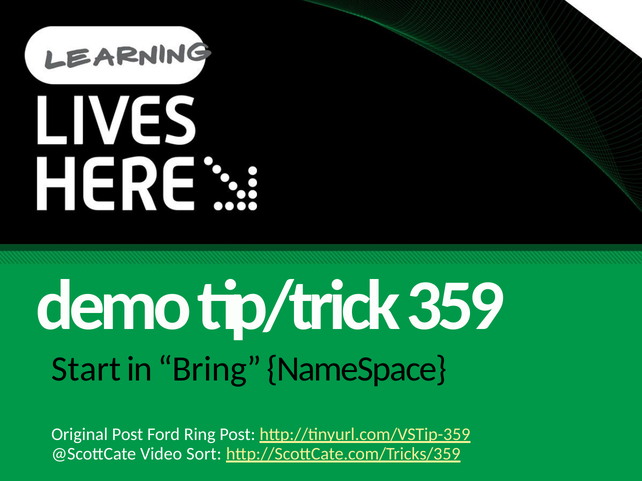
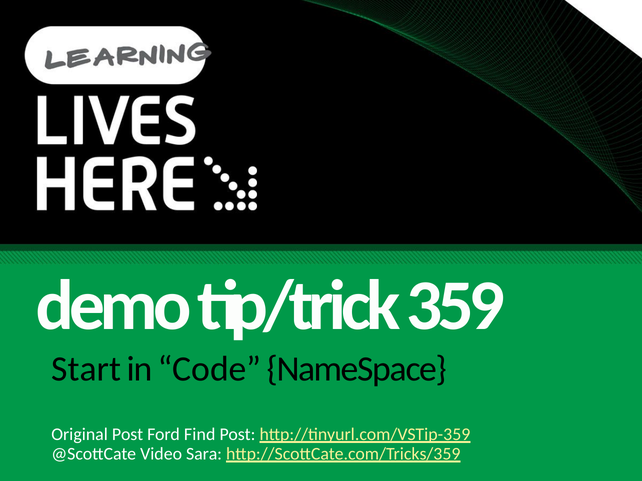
Bring: Bring -> Code
Ring: Ring -> Find
Sort: Sort -> Sara
